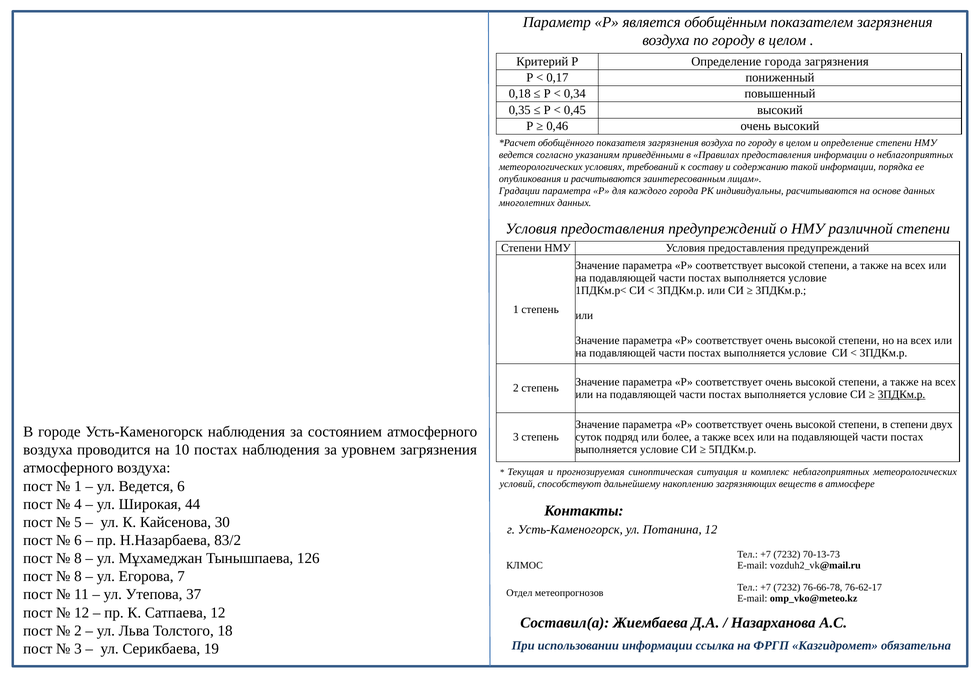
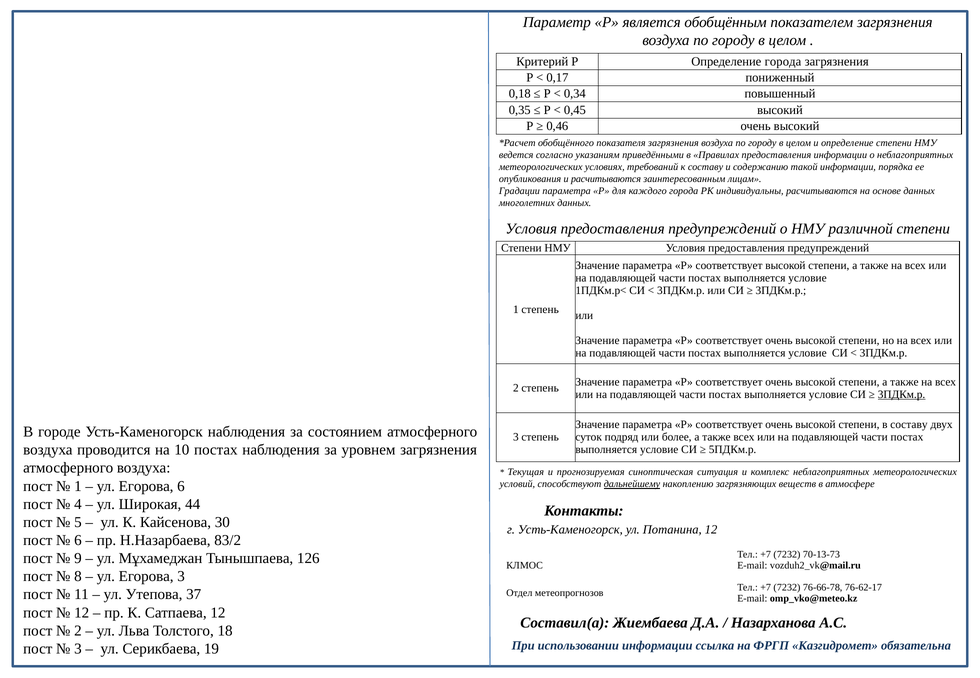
в степени: степени -> составу
Ведется at (146, 486): Ведется -> Егорова
дальнейшему underline: none -> present
8 at (78, 559): 8 -> 9
Егорова 7: 7 -> 3
